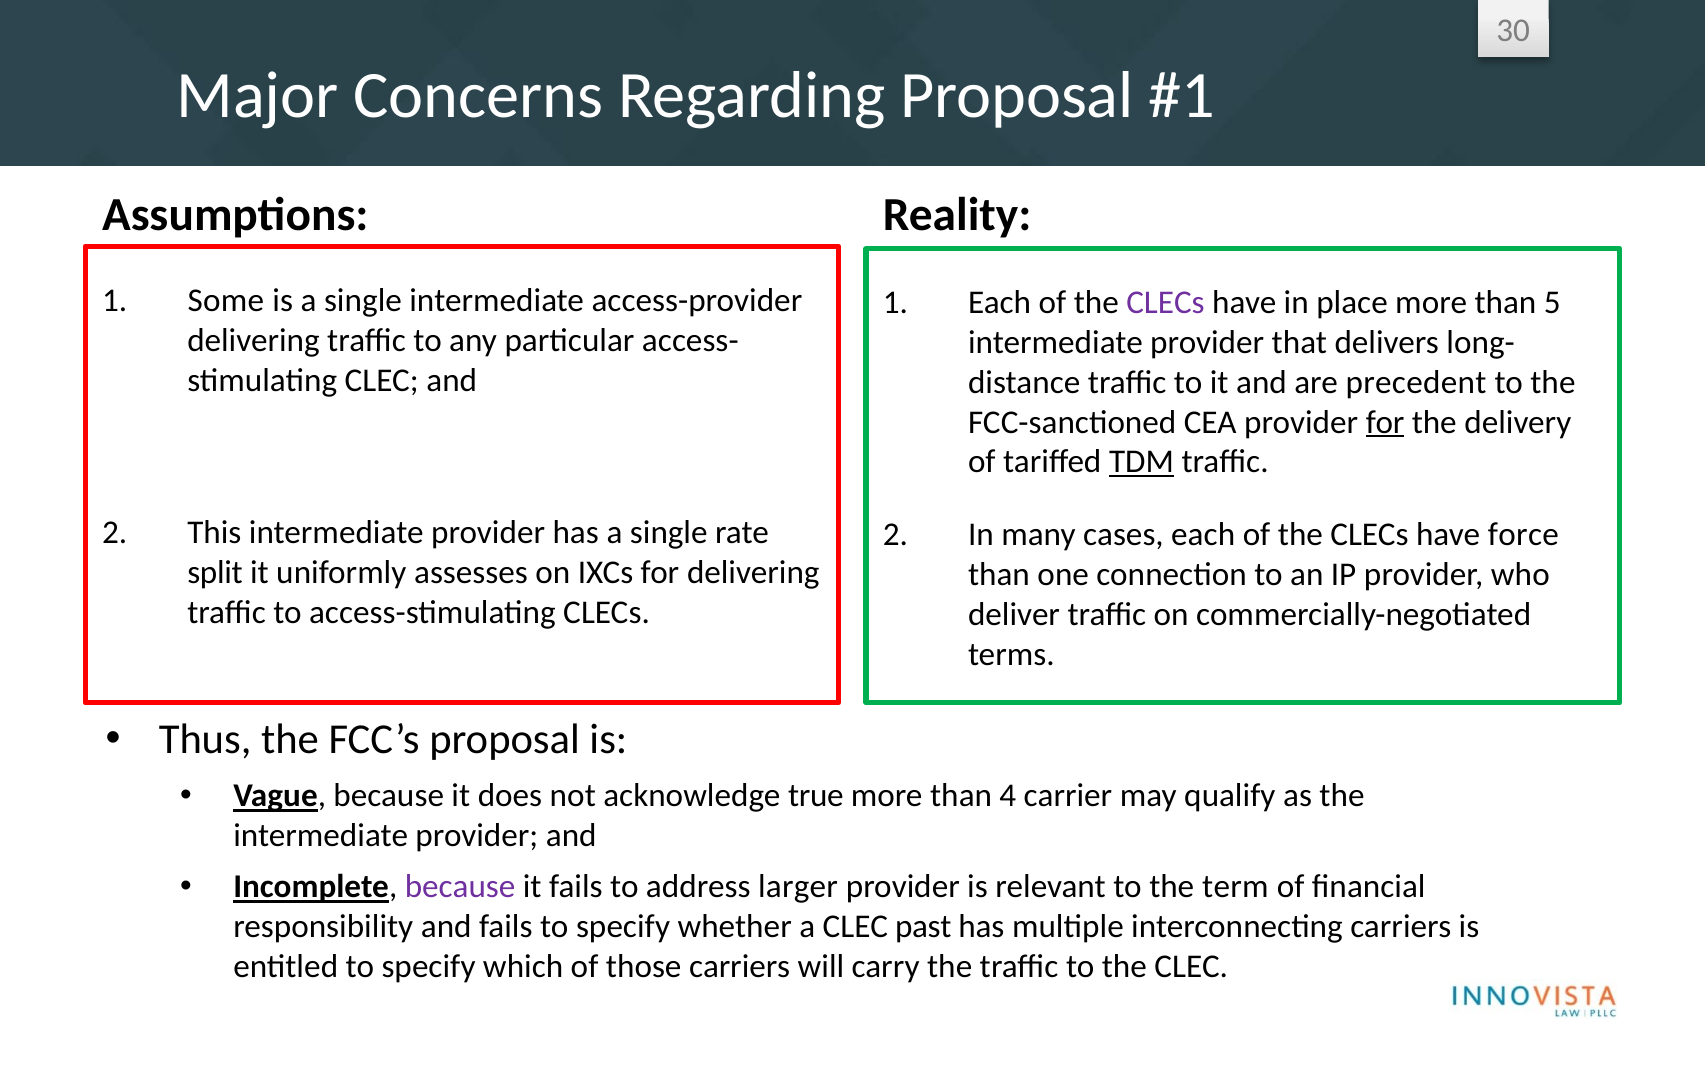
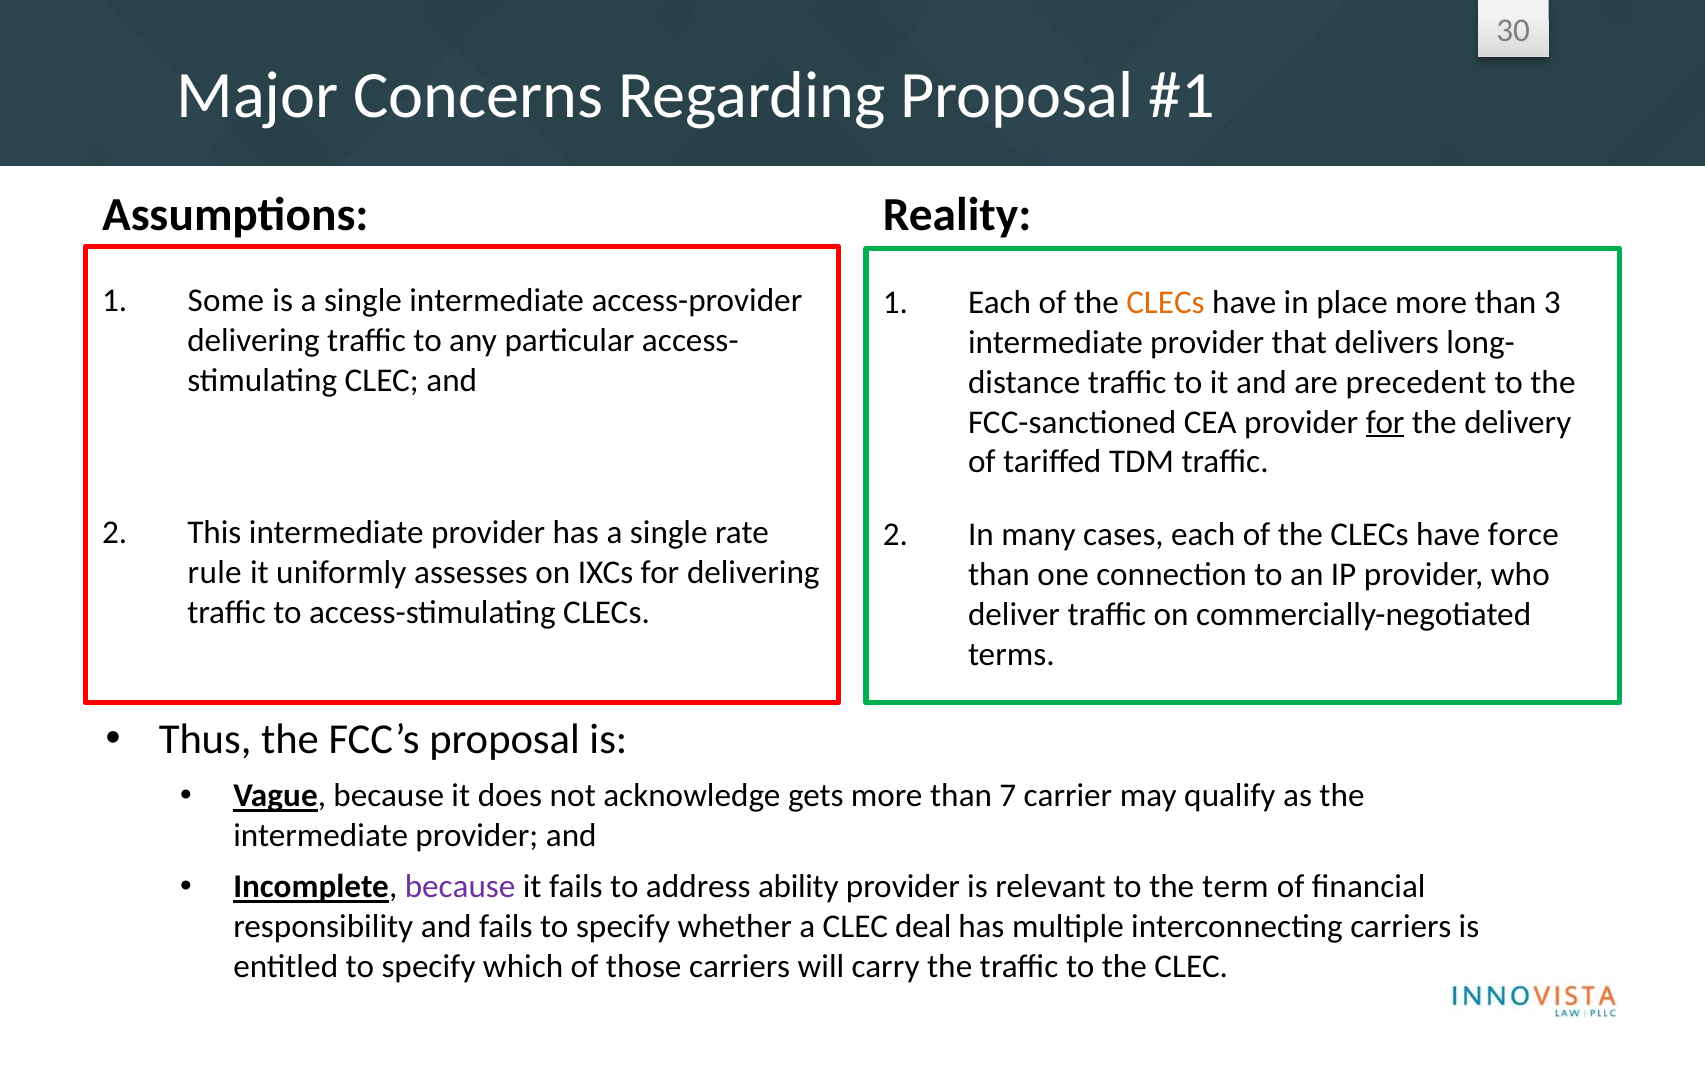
CLECs at (1165, 303) colour: purple -> orange
5: 5 -> 3
TDM underline: present -> none
split: split -> rule
true: true -> gets
4: 4 -> 7
larger: larger -> ability
past: past -> deal
